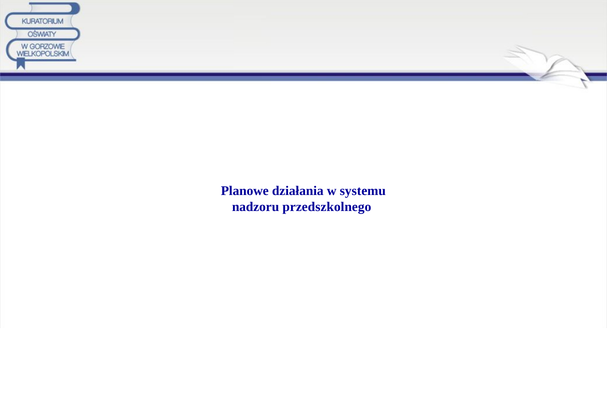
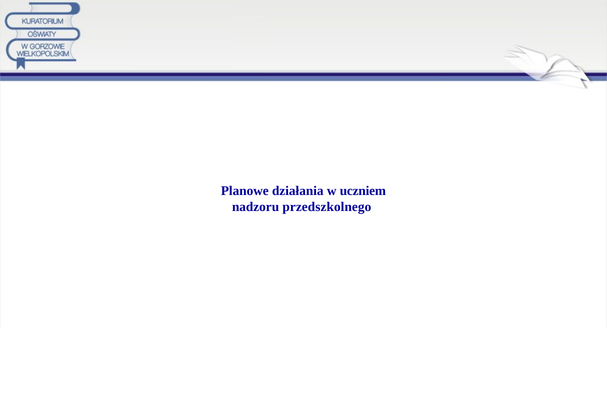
systemu: systemu -> uczniem
